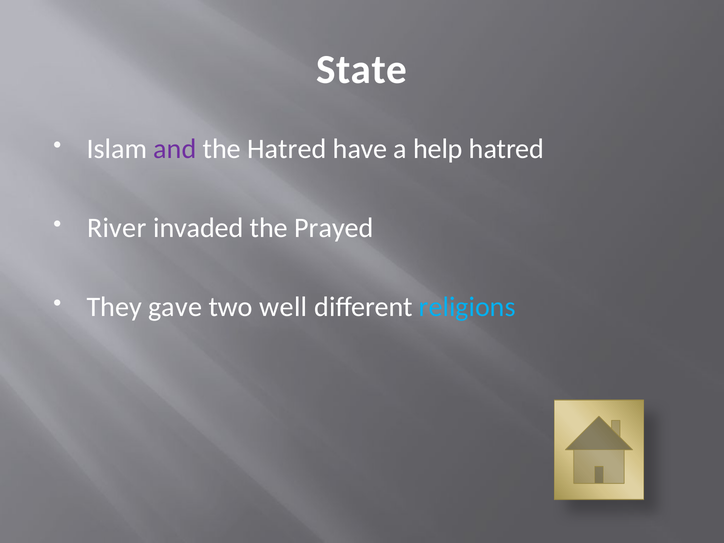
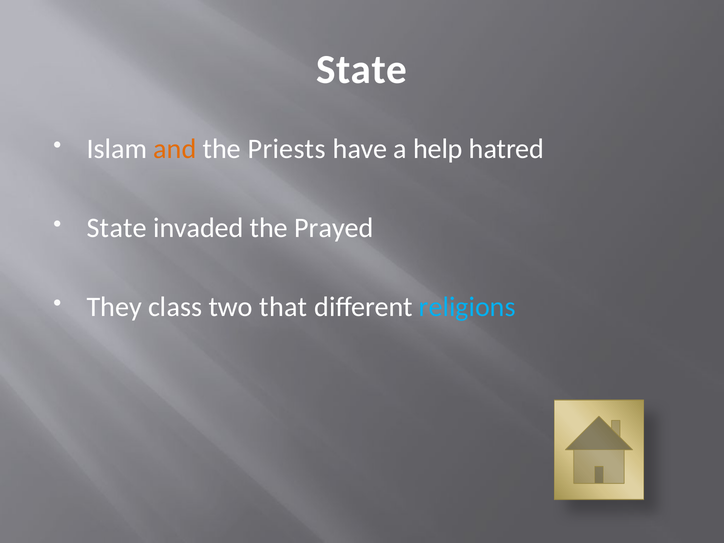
and colour: purple -> orange
the Hatred: Hatred -> Priests
River at (117, 228): River -> State
gave: gave -> class
well: well -> that
